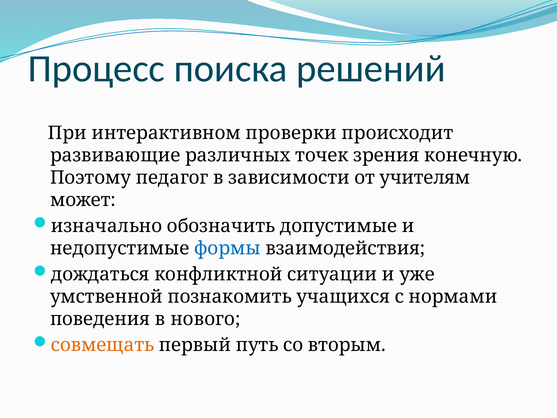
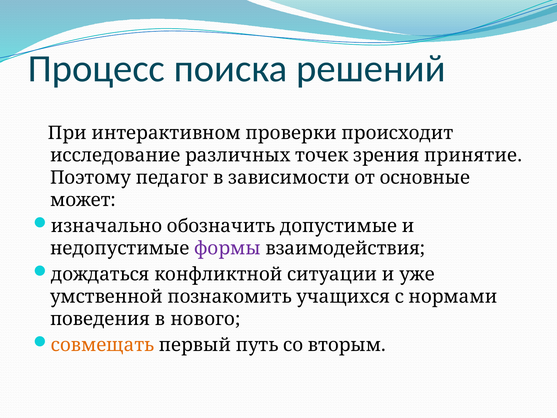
развивающие: развивающие -> исследование
конечную: конечную -> принятие
учителям: учителям -> основные
формы colour: blue -> purple
